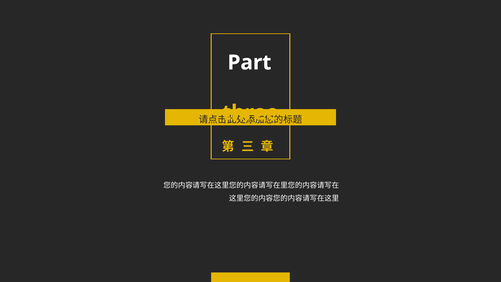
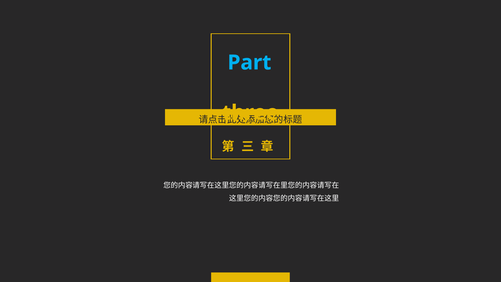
Part colour: white -> light blue
